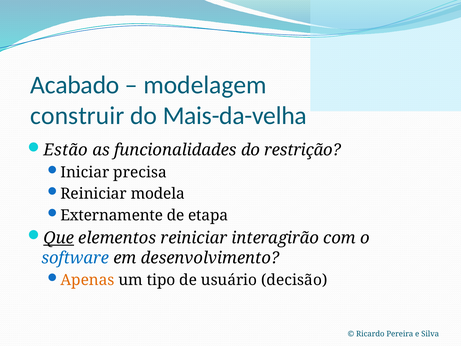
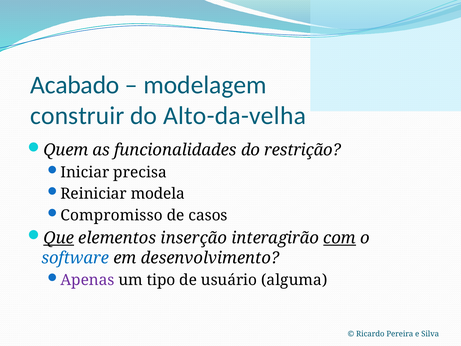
Mais-da-velha: Mais-da-velha -> Alto-da-velha
Estão: Estão -> Quem
Externamente: Externamente -> Compromisso
etapa: etapa -> casos
elementos reiniciar: reiniciar -> inserção
com underline: none -> present
Apenas colour: orange -> purple
decisão: decisão -> alguma
